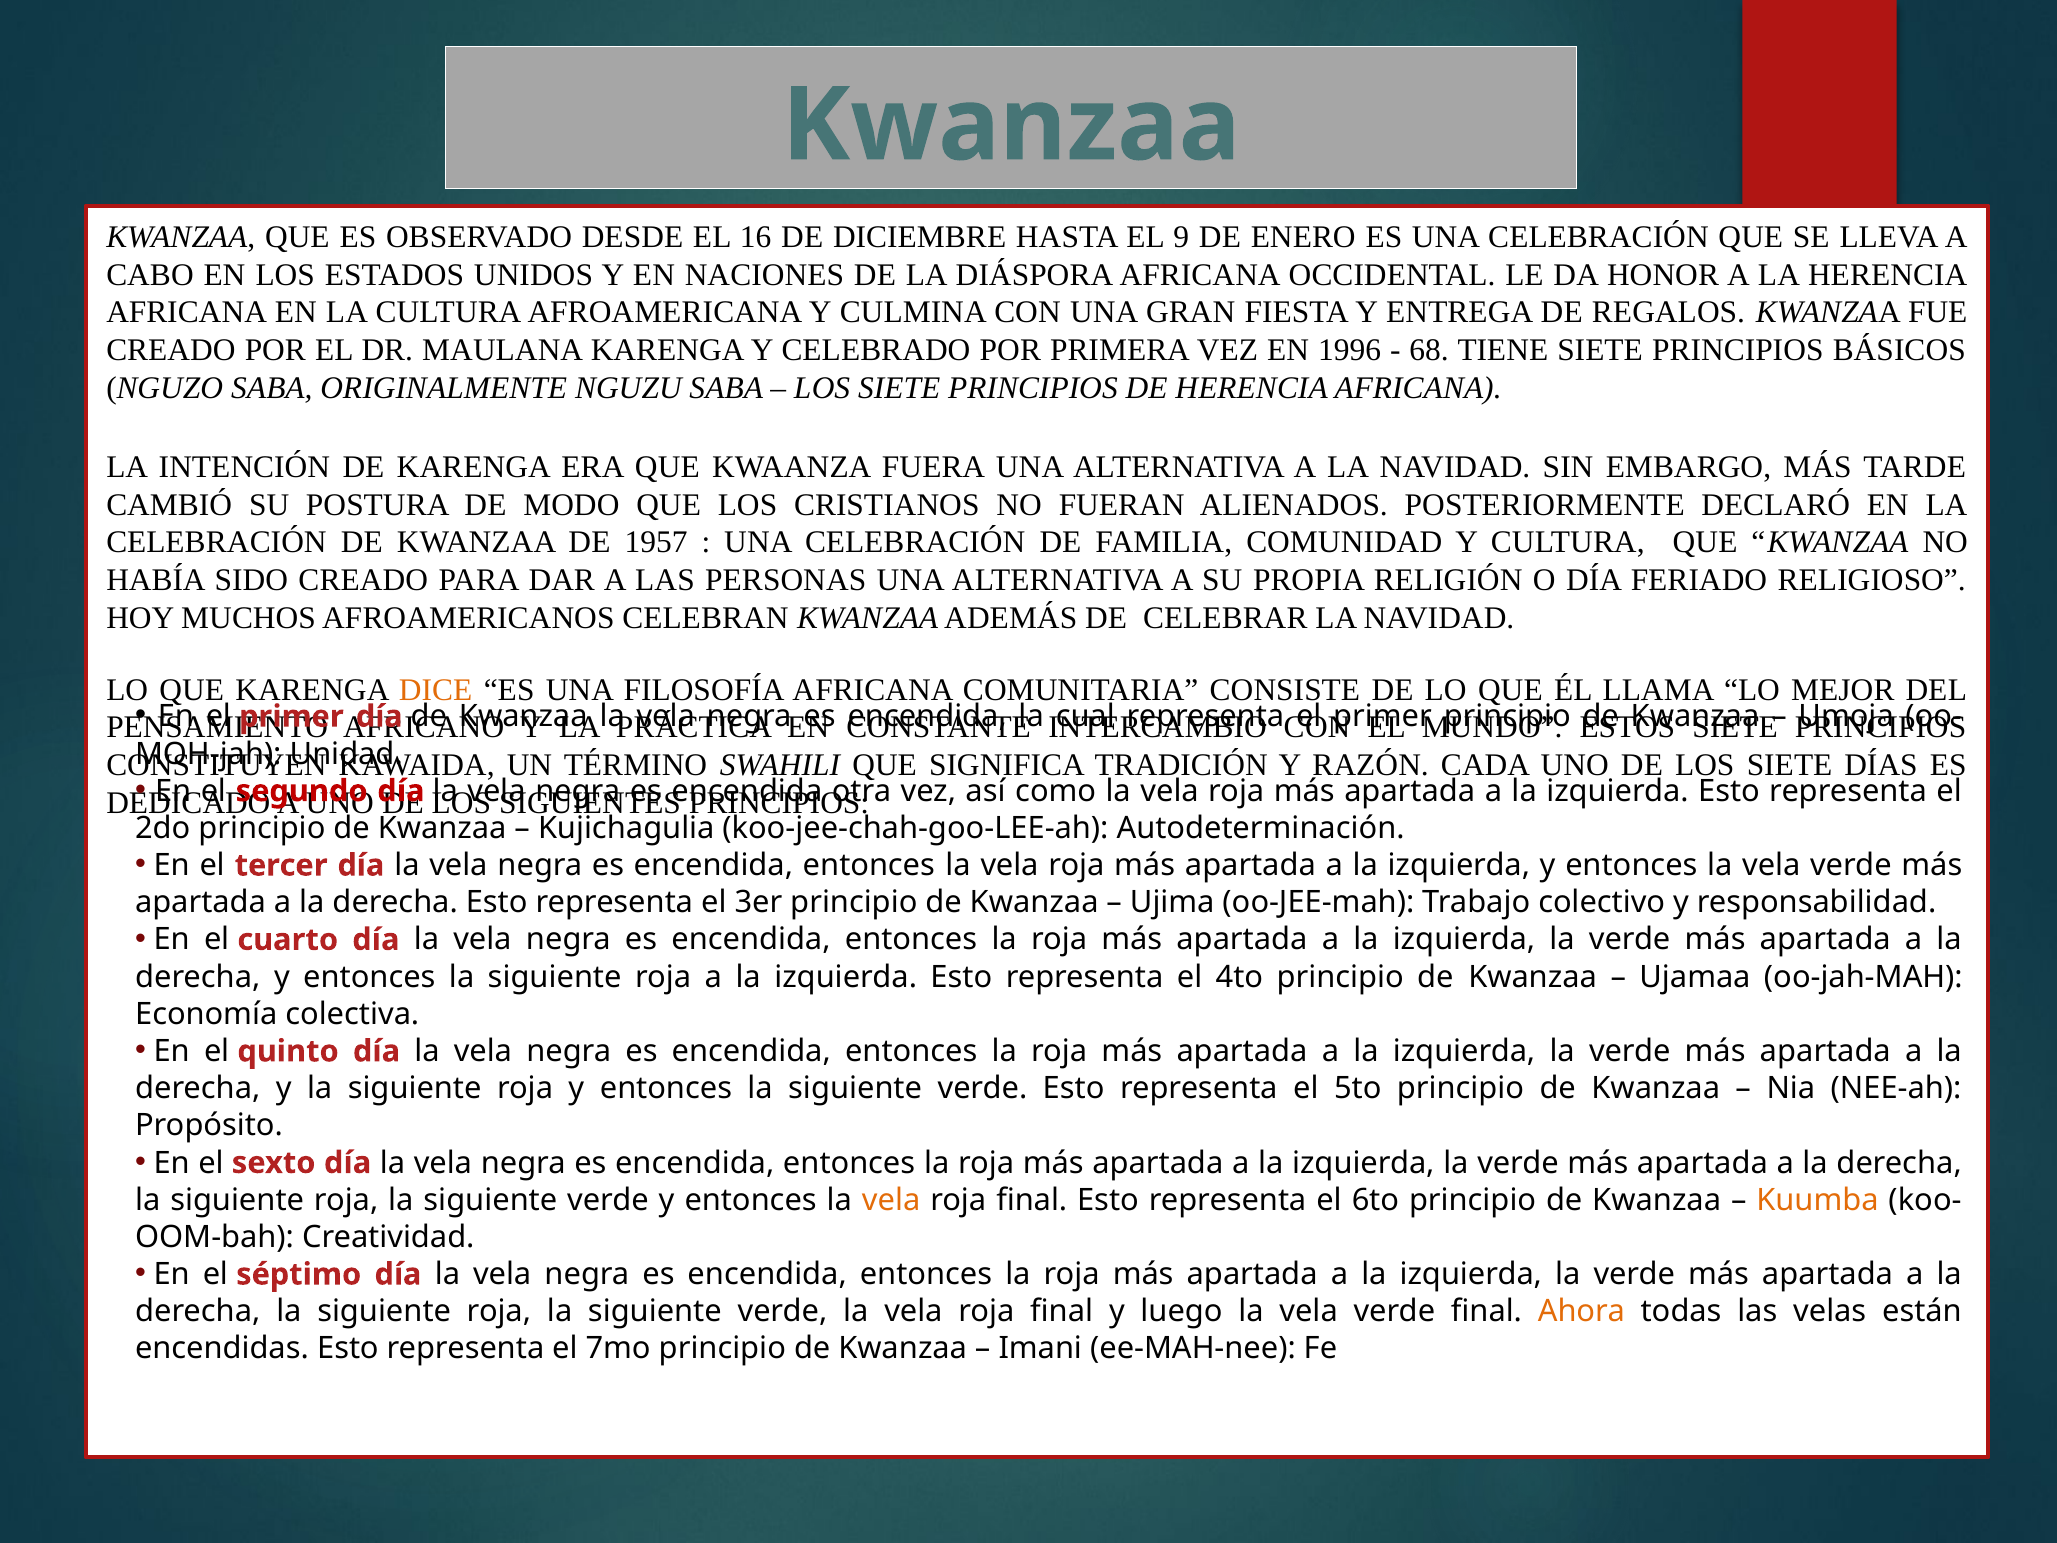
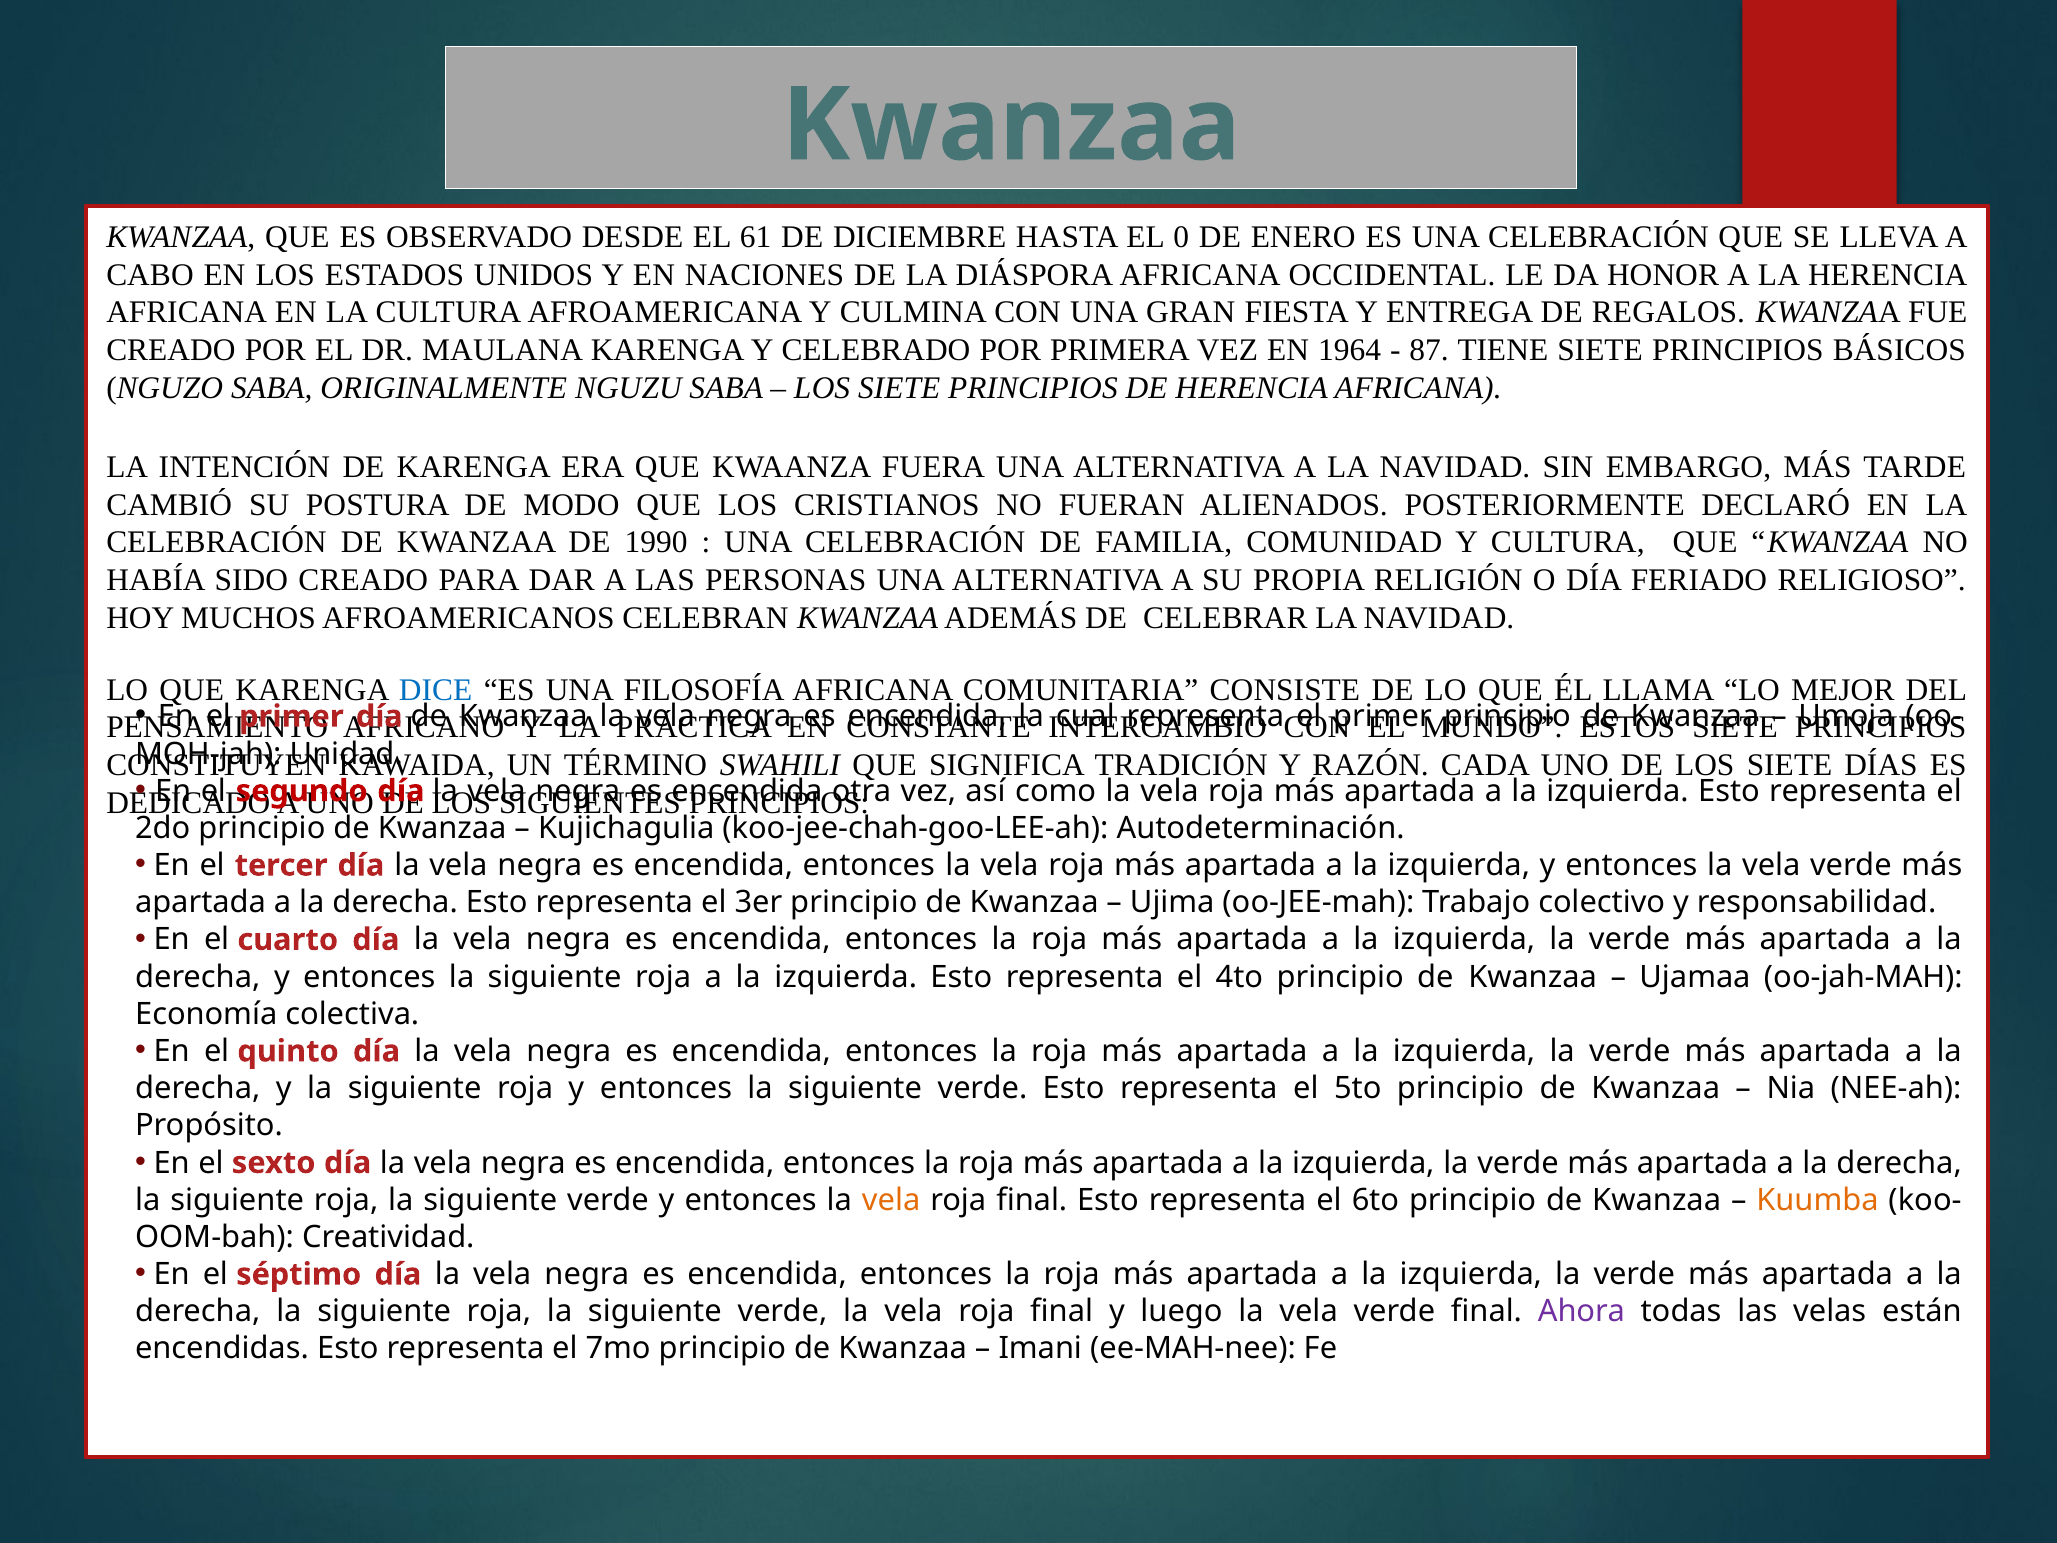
16: 16 -> 61
9: 9 -> 0
1996: 1996 -> 1964
68: 68 -> 87
1957: 1957 -> 1990
DICE colour: orange -> blue
Ahora colour: orange -> purple
